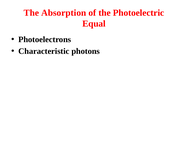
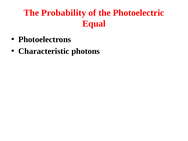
Absorption: Absorption -> Probability
